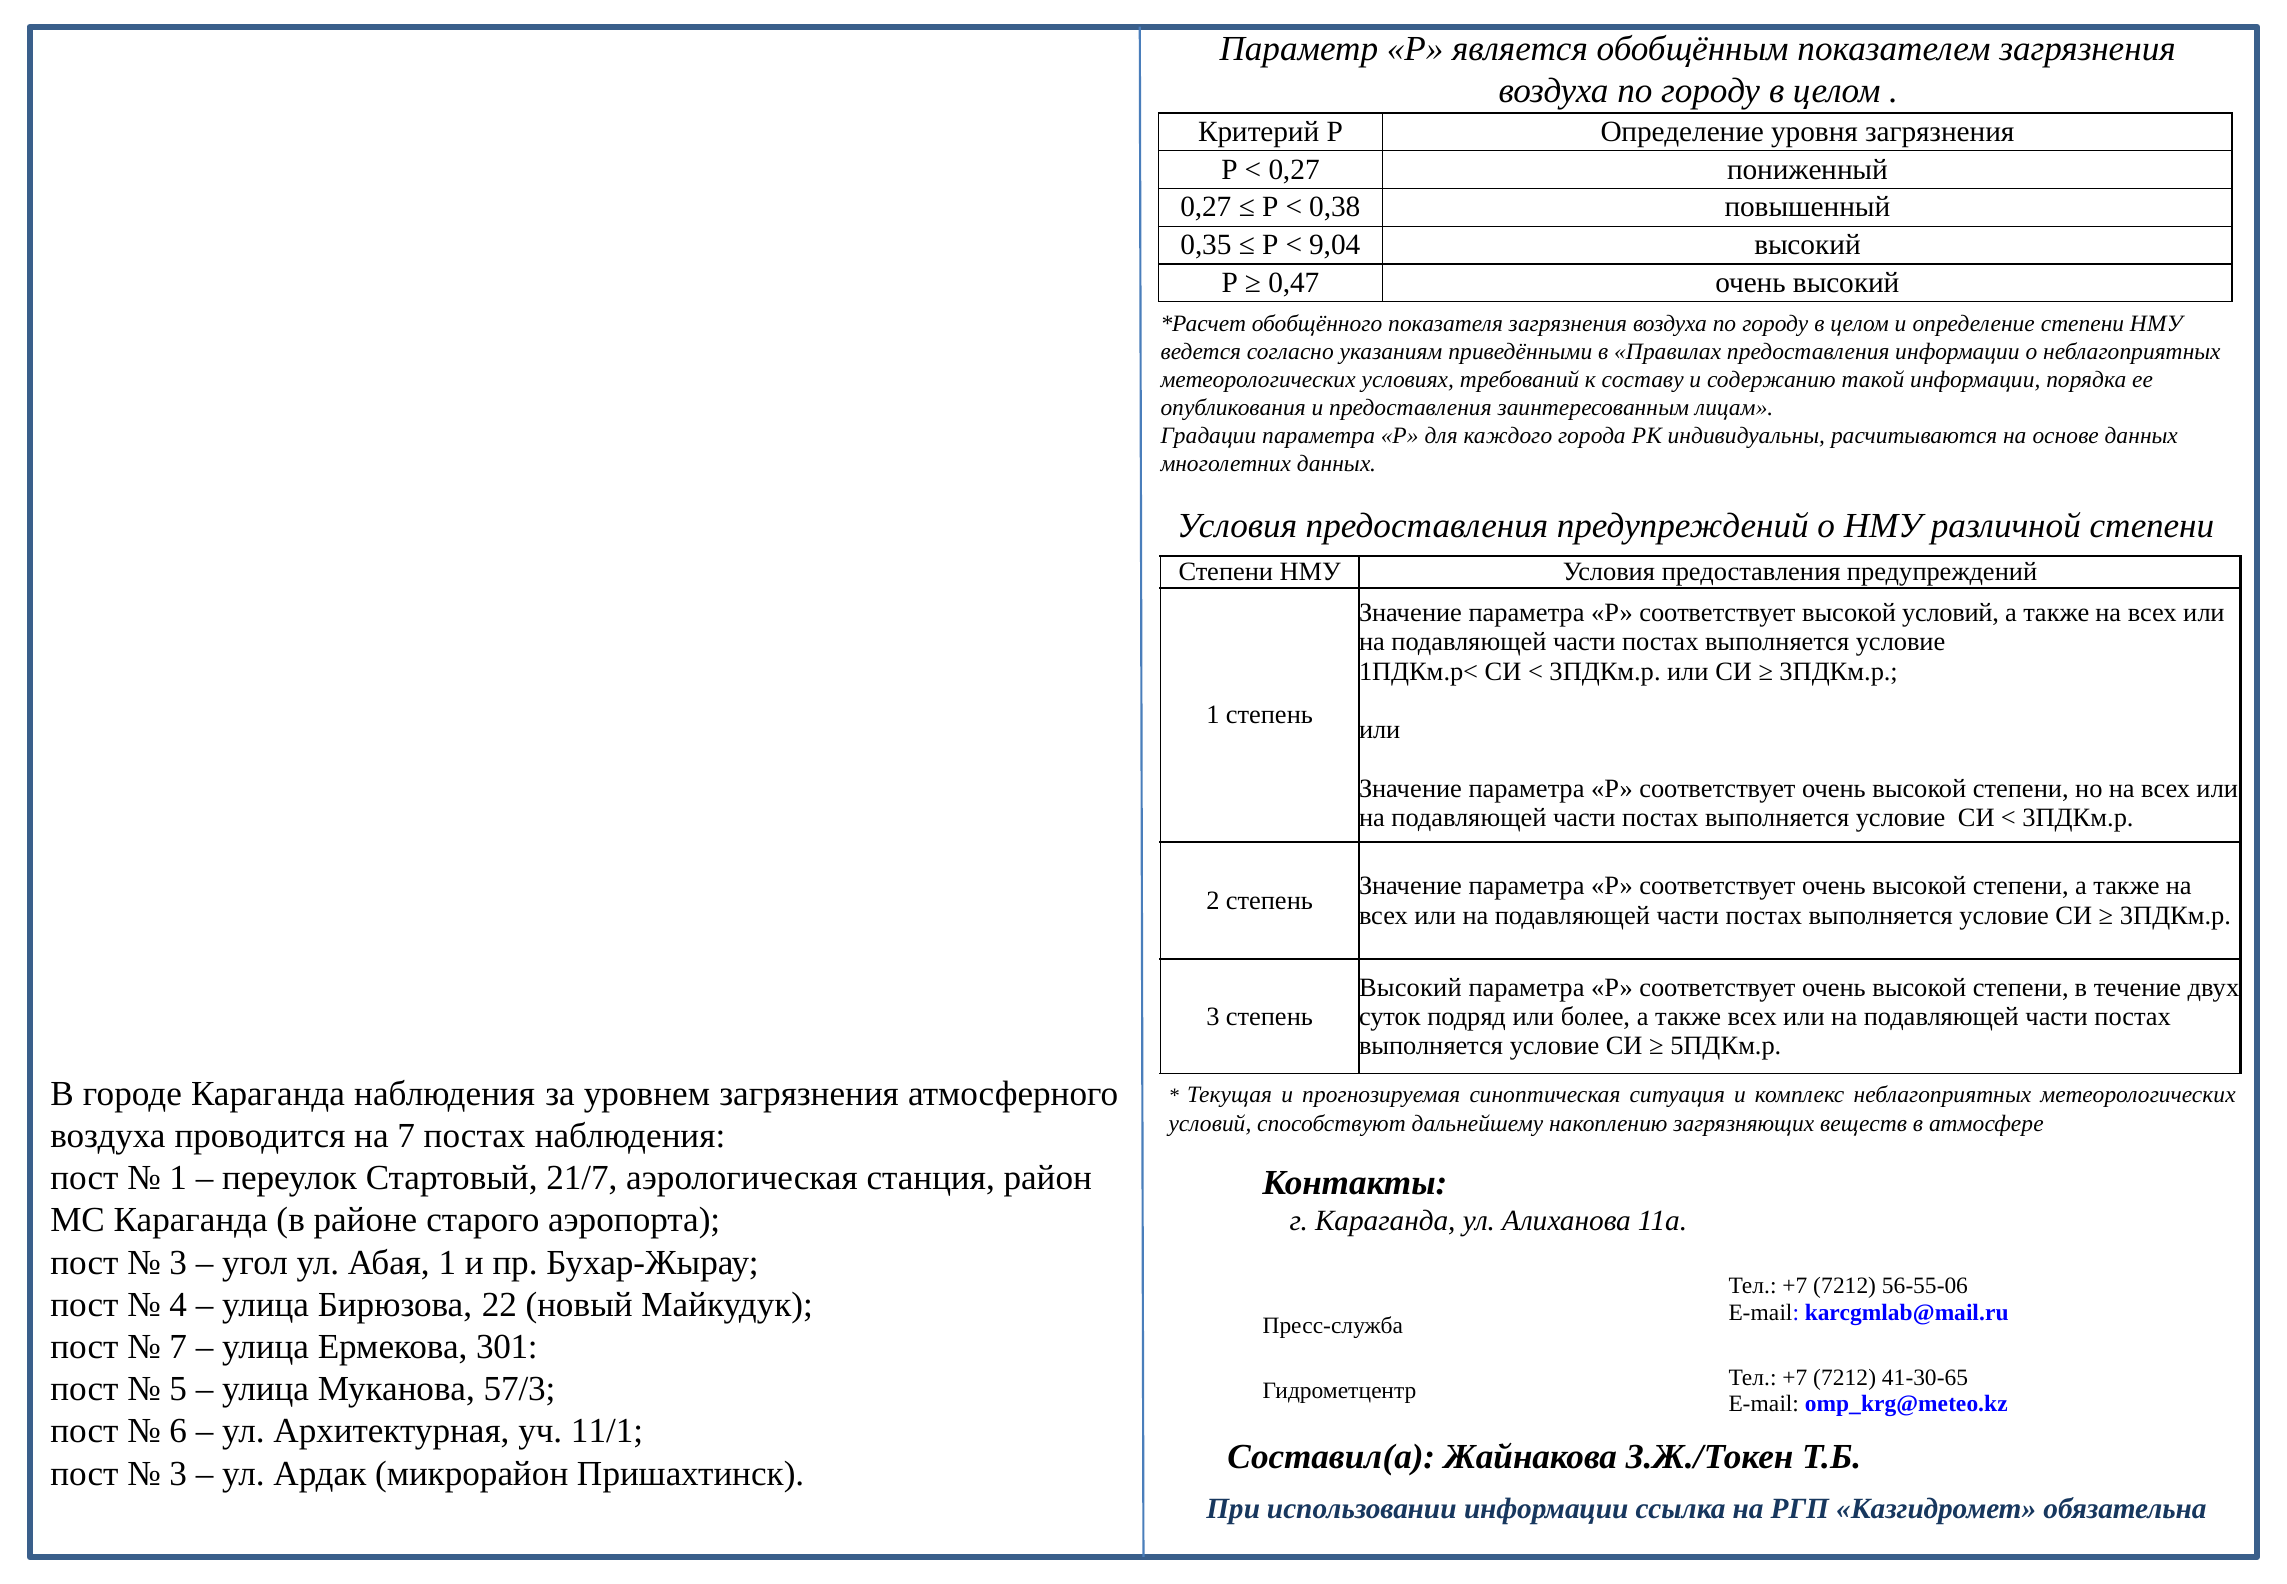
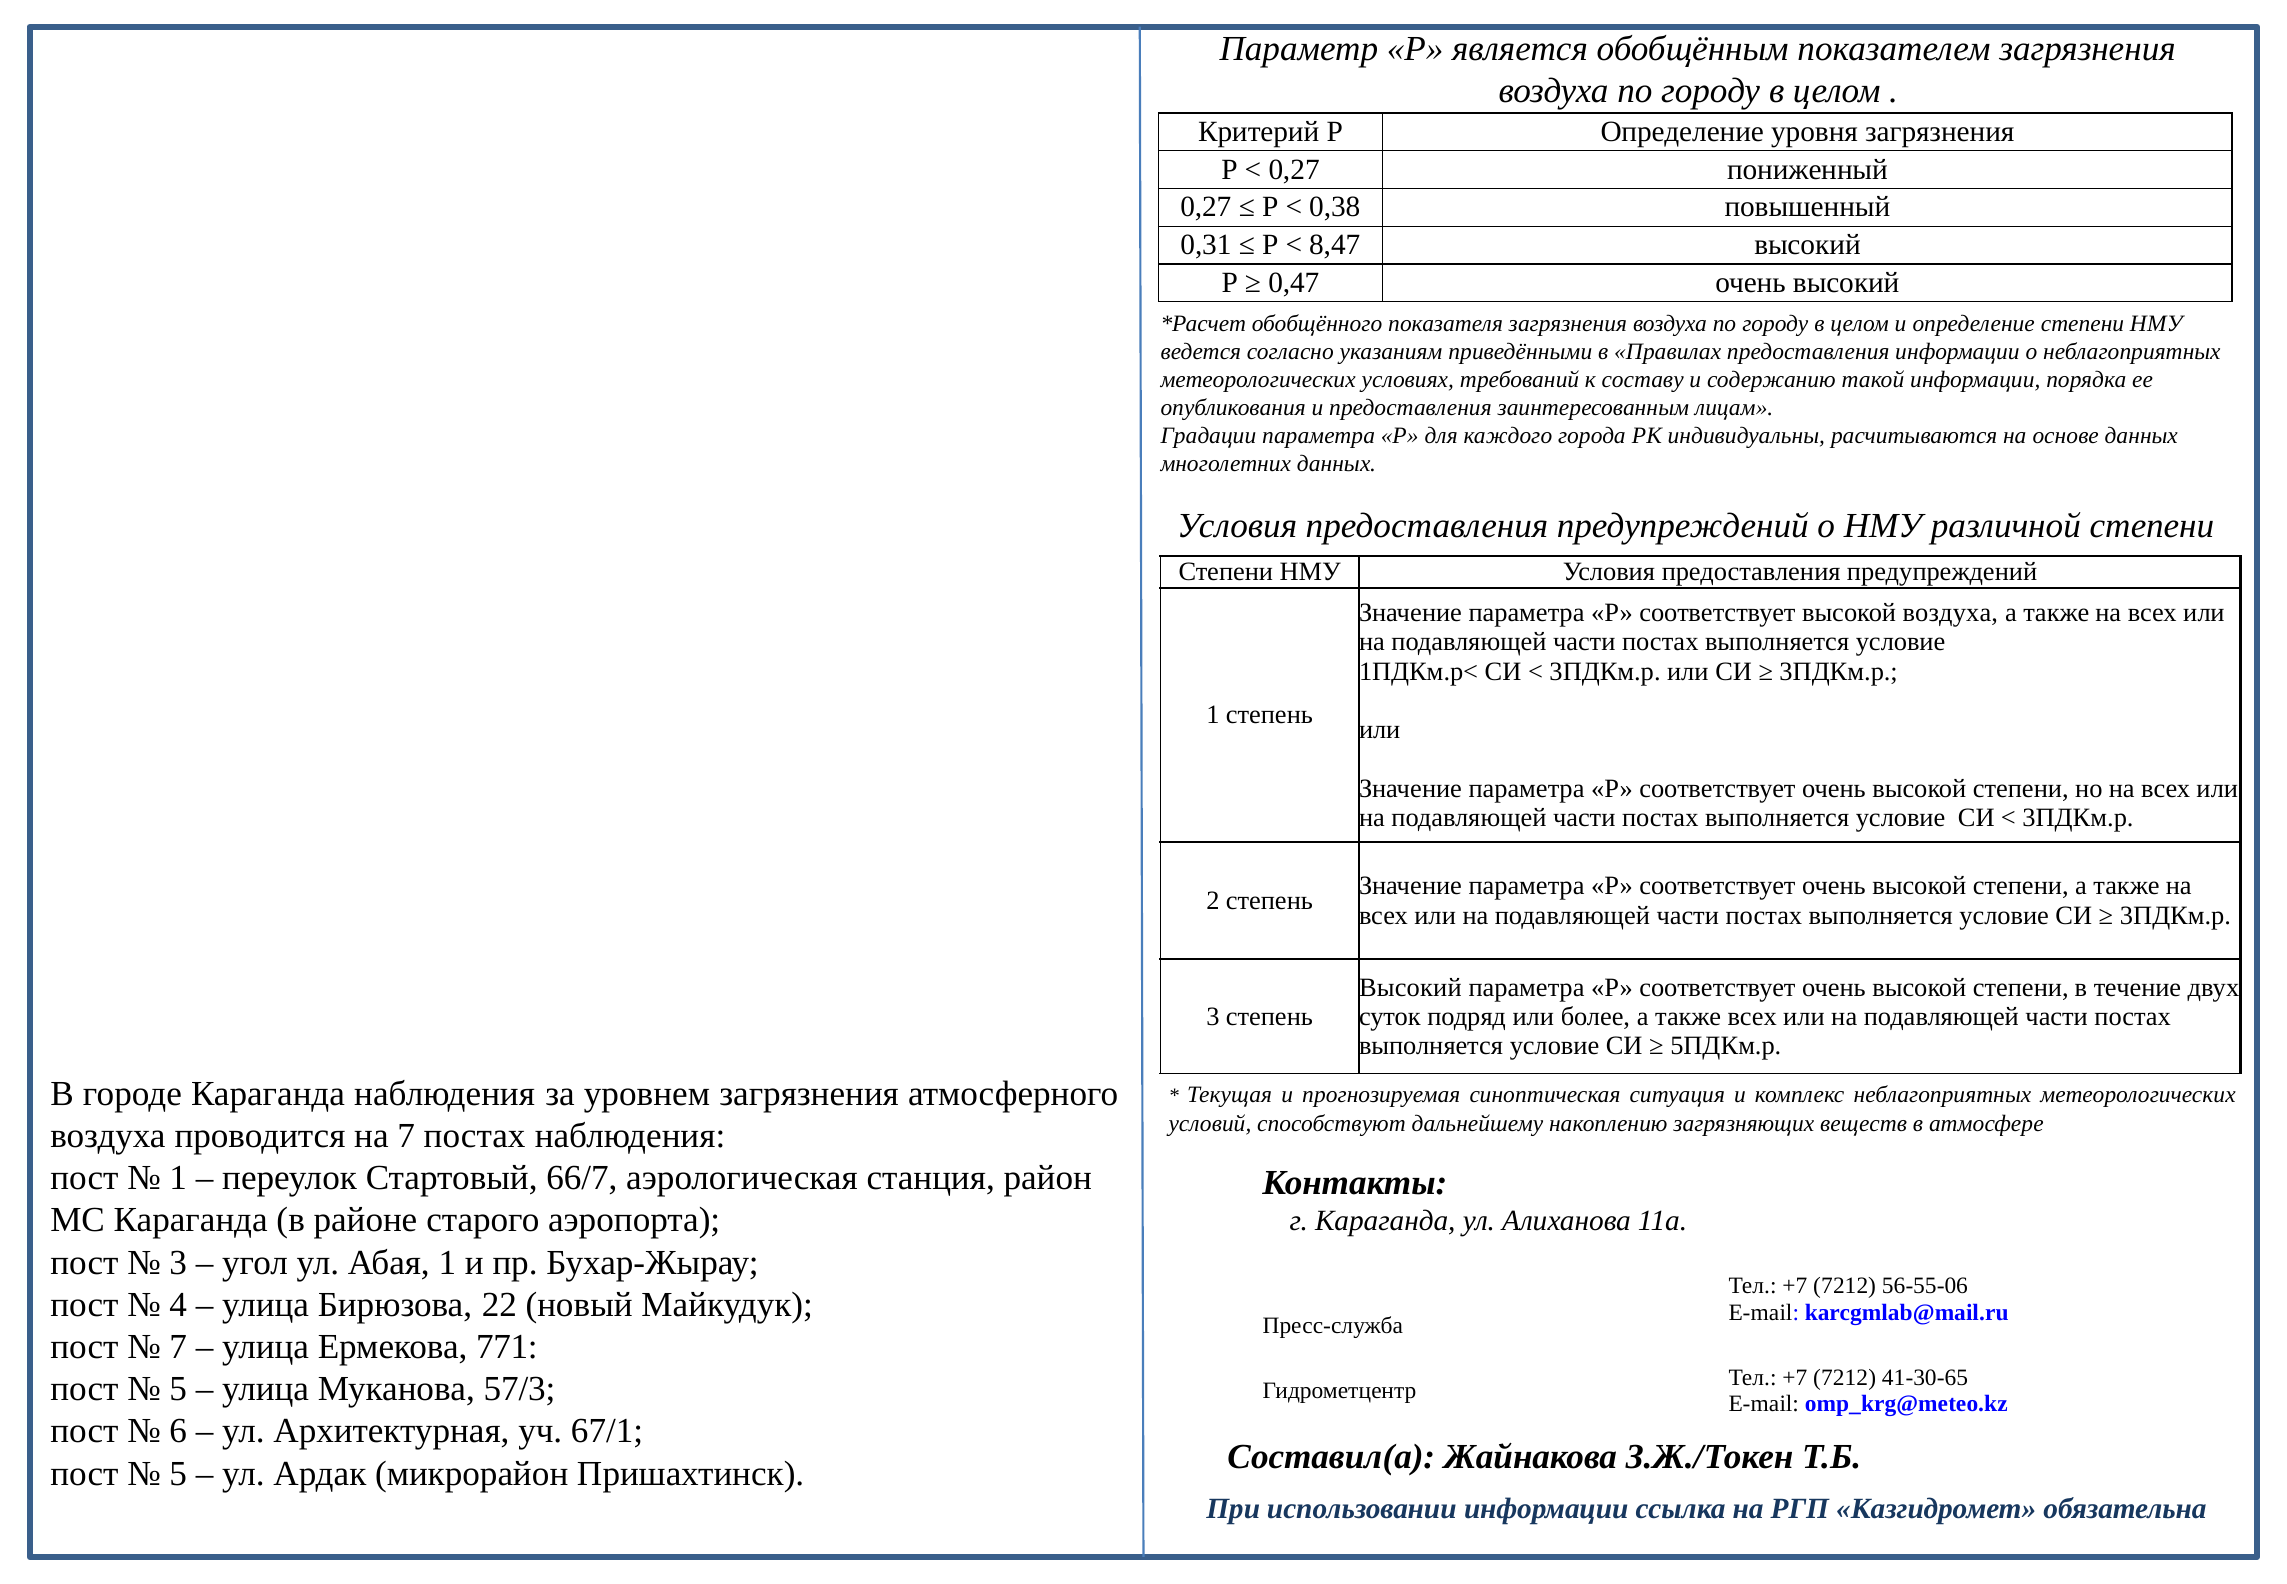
0,35: 0,35 -> 0,31
9,04: 9,04 -> 8,47
высокой условий: условий -> воздуха
21/7: 21/7 -> 66/7
301: 301 -> 771
11/1: 11/1 -> 67/1
3 at (178, 1473): 3 -> 5
